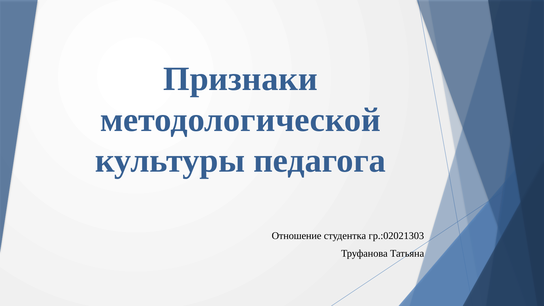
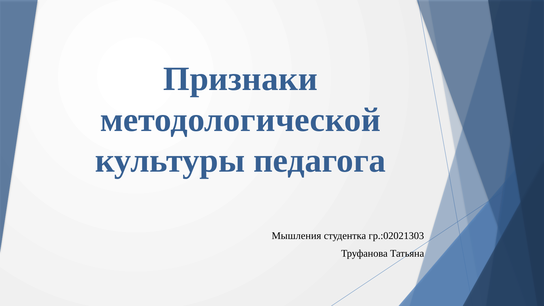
Отношение: Отношение -> Мышления
